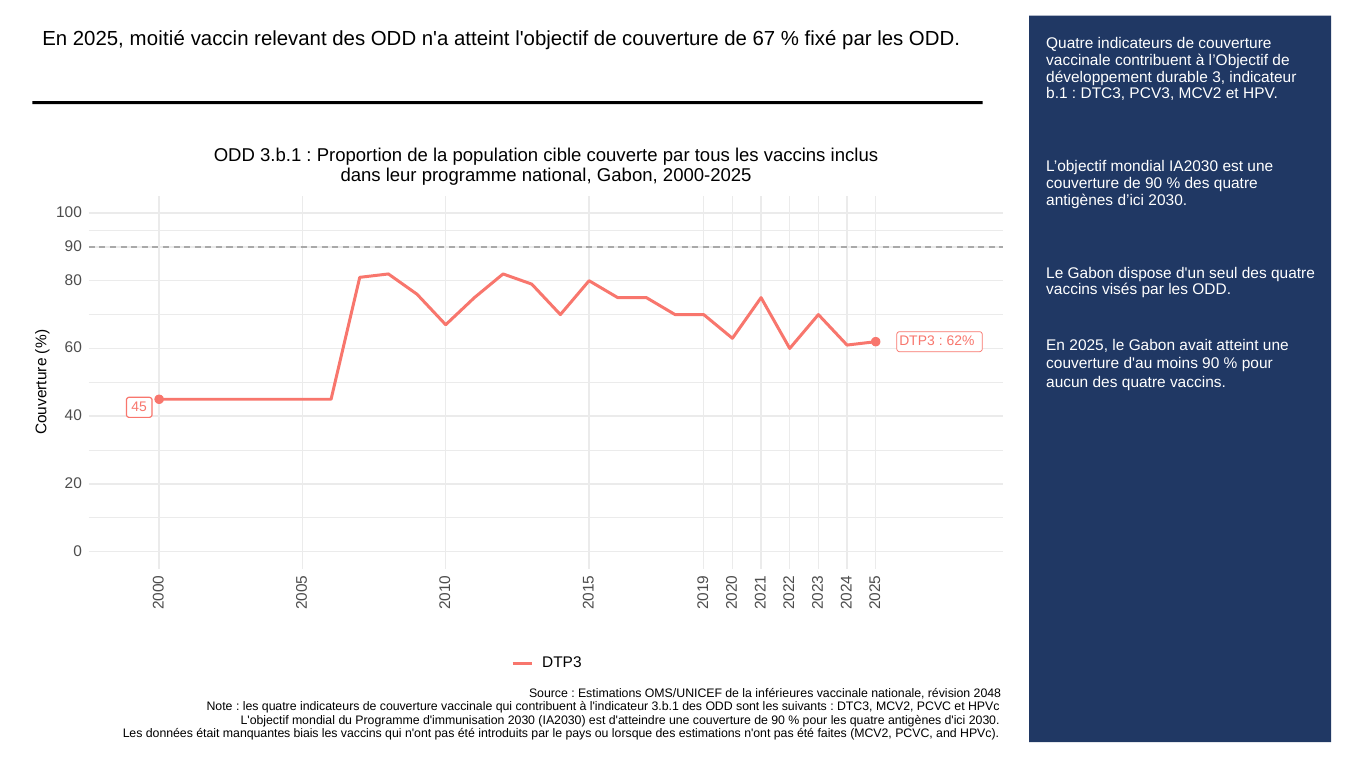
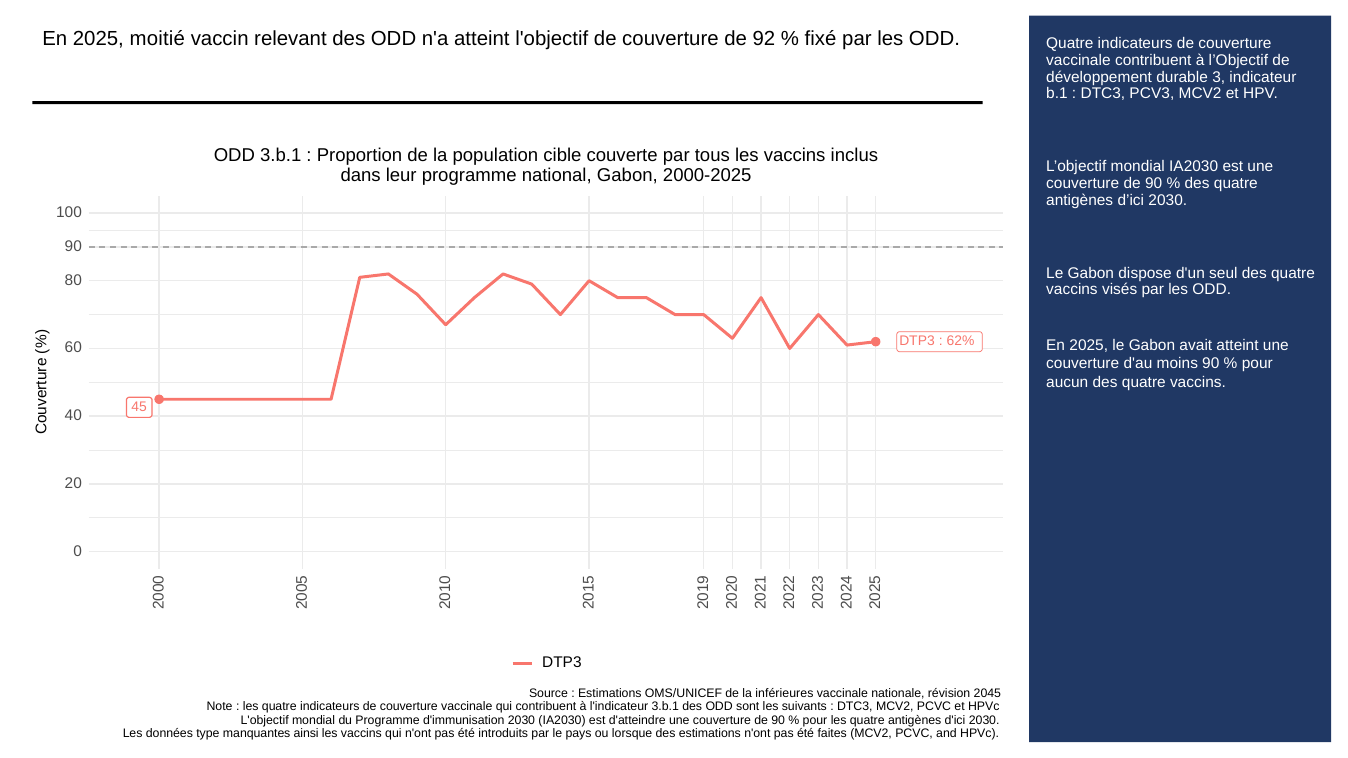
67: 67 -> 92
2048: 2048 -> 2045
était: était -> type
biais: biais -> ainsi
